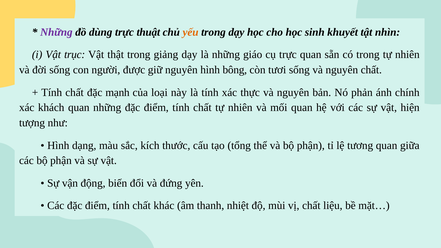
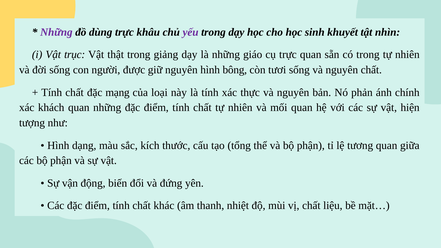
thuật: thuật -> khâu
yếu colour: orange -> purple
mạnh: mạnh -> mạng
